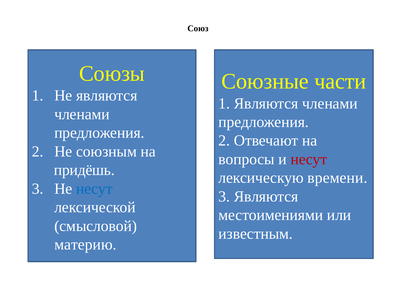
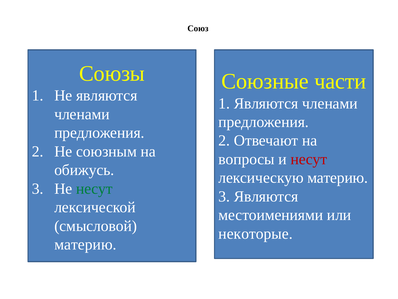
придёшь: придёшь -> обижусь
лексическую времени: времени -> материю
несут at (94, 188) colour: blue -> green
известным: известным -> некоторые
